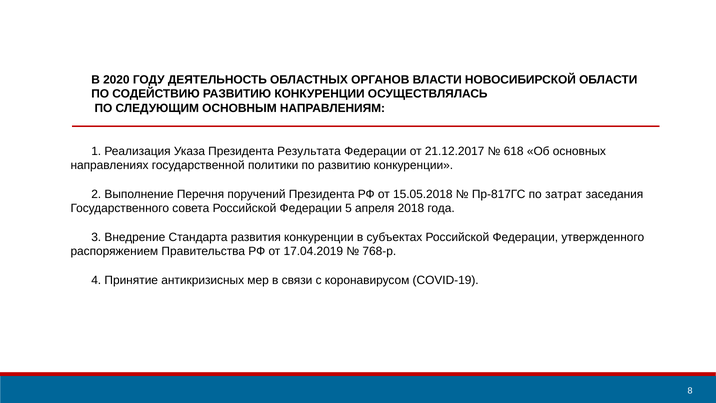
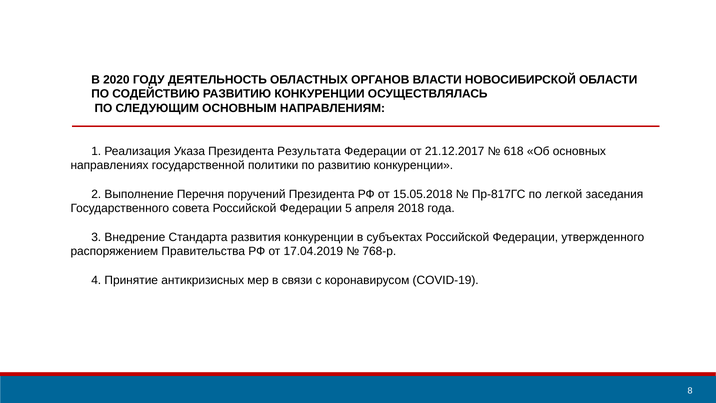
затрат: затрат -> легкой
